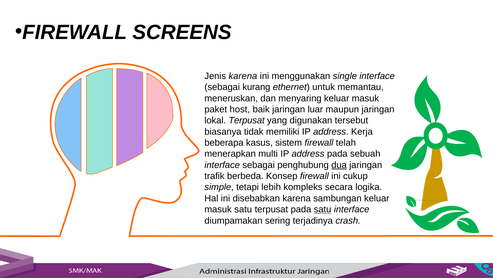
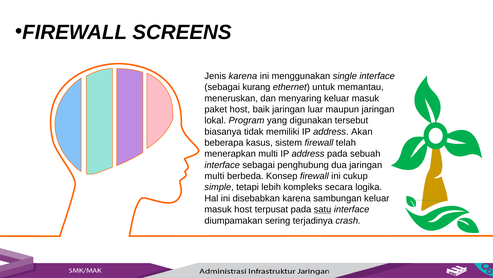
lokal Terpusat: Terpusat -> Program
Kerja: Kerja -> Akan
dua underline: present -> none
trafik at (214, 176): trafik -> multi
masuk satu: satu -> host
